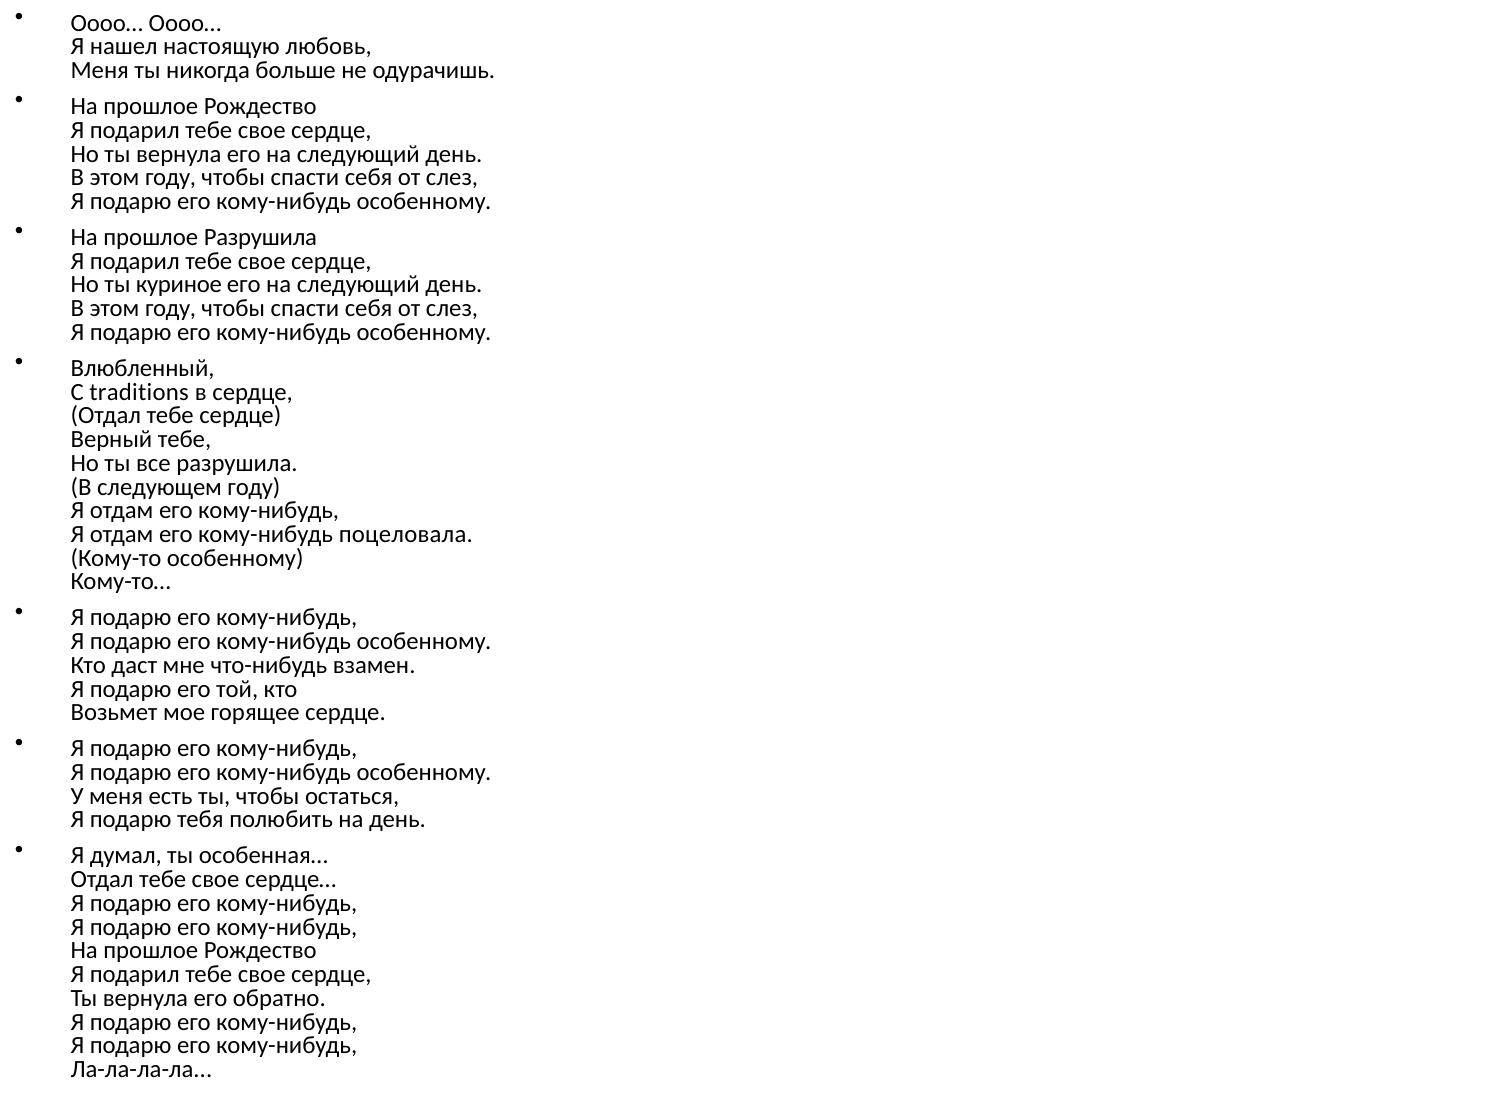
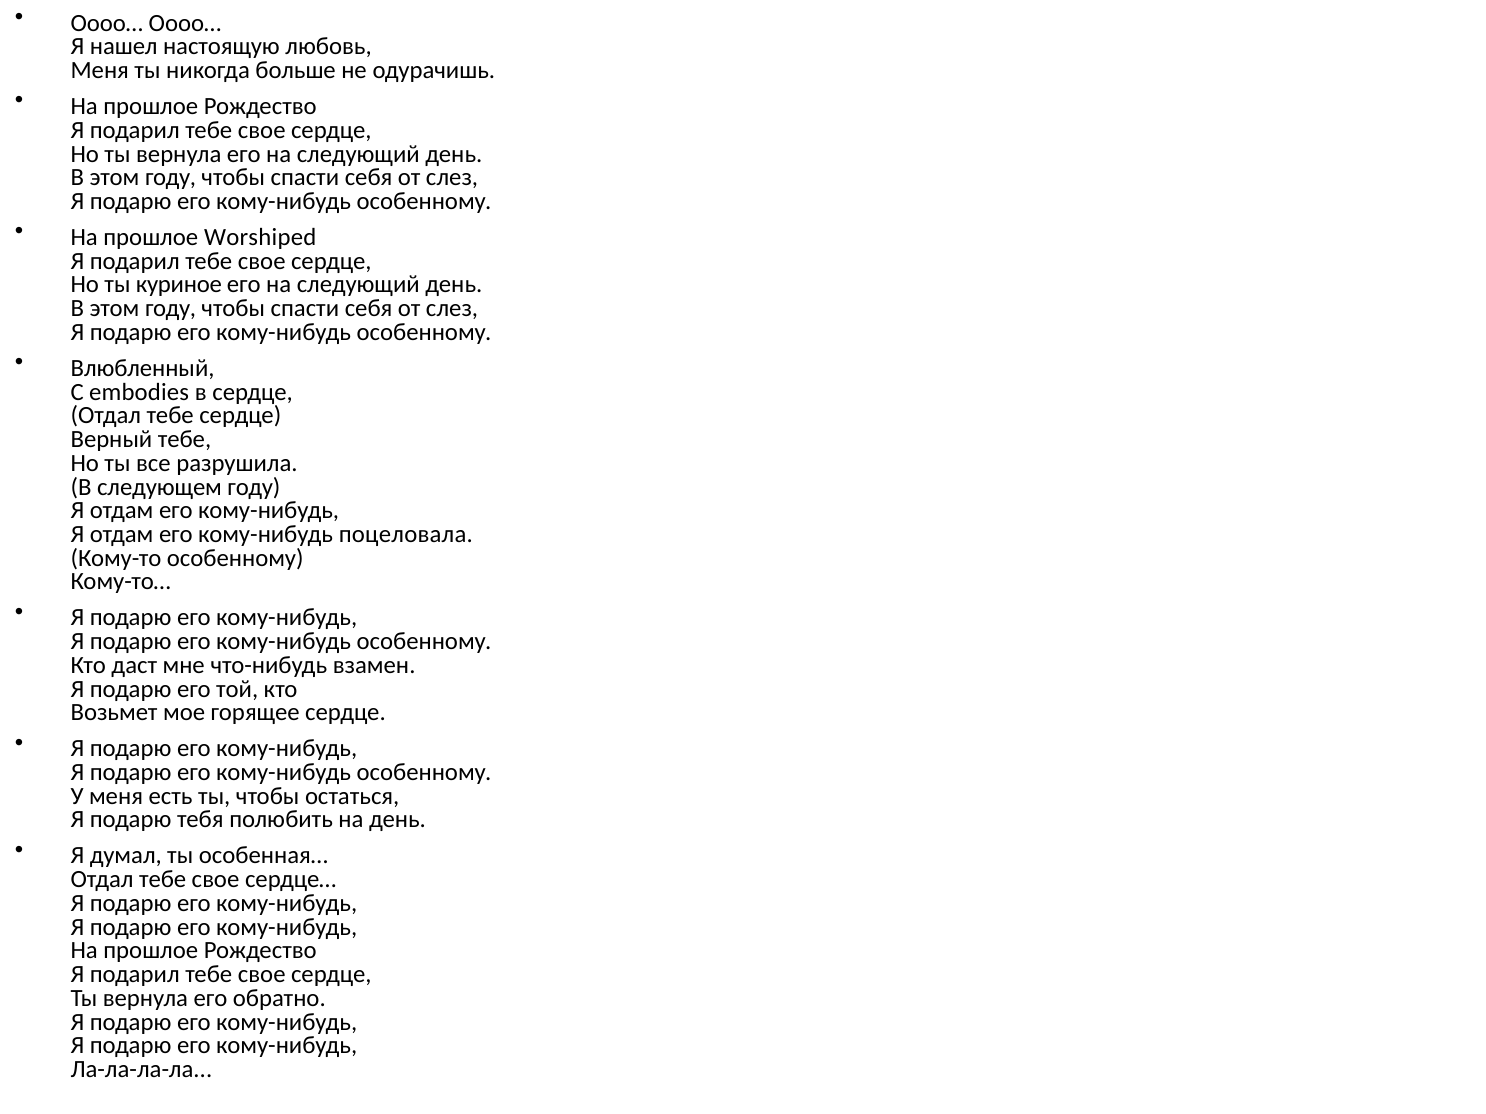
прошлое Разрушила: Разрушила -> Worshiped
traditions: traditions -> embodies
